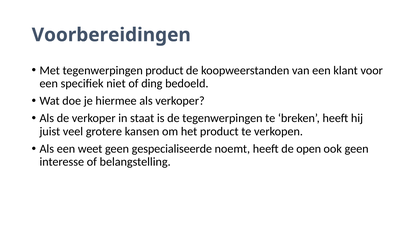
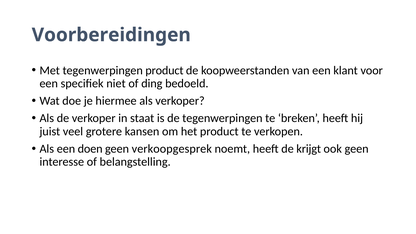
weet: weet -> doen
gespecialiseerde: gespecialiseerde -> verkoopgesprek
open: open -> krijgt
